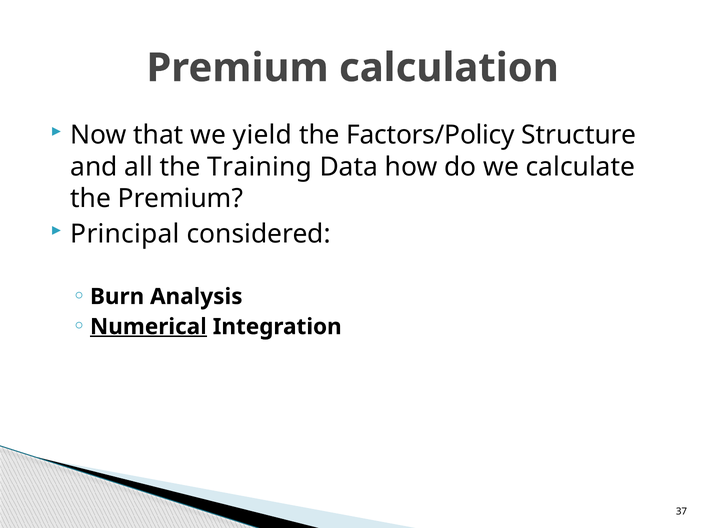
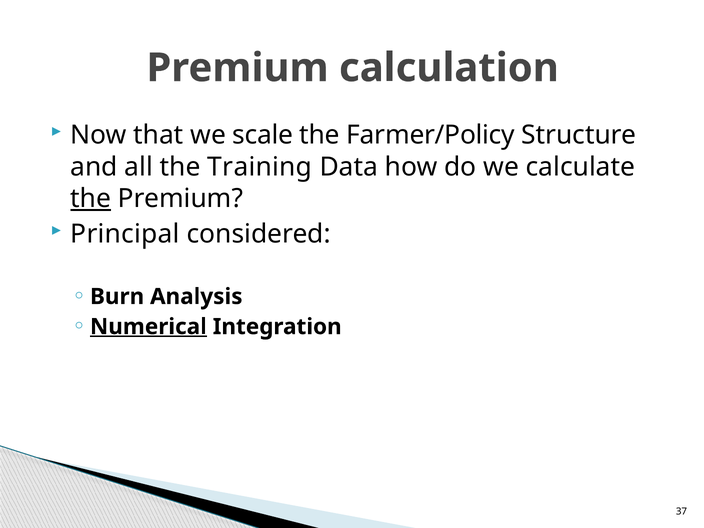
yield: yield -> scale
Factors/Policy: Factors/Policy -> Farmer/Policy
the at (91, 199) underline: none -> present
